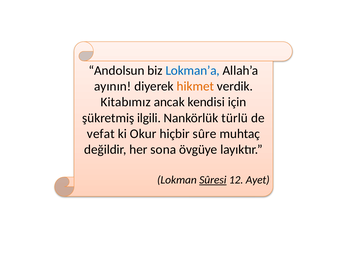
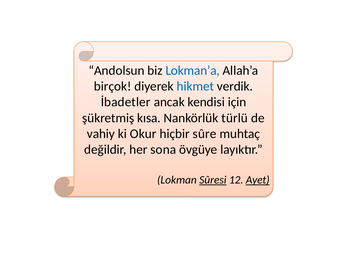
ayının: ayının -> birçok
hikmet colour: orange -> blue
Kitabımız: Kitabımız -> İbadetler
ilgili: ilgili -> kısa
vefat: vefat -> vahiy
Ayet underline: none -> present
